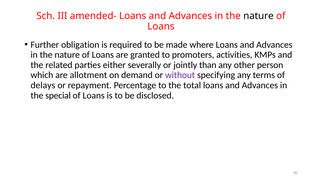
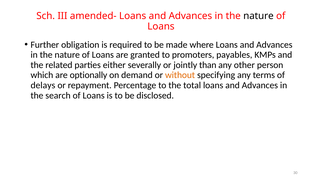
activities: activities -> payables
allotment: allotment -> optionally
without colour: purple -> orange
special: special -> search
